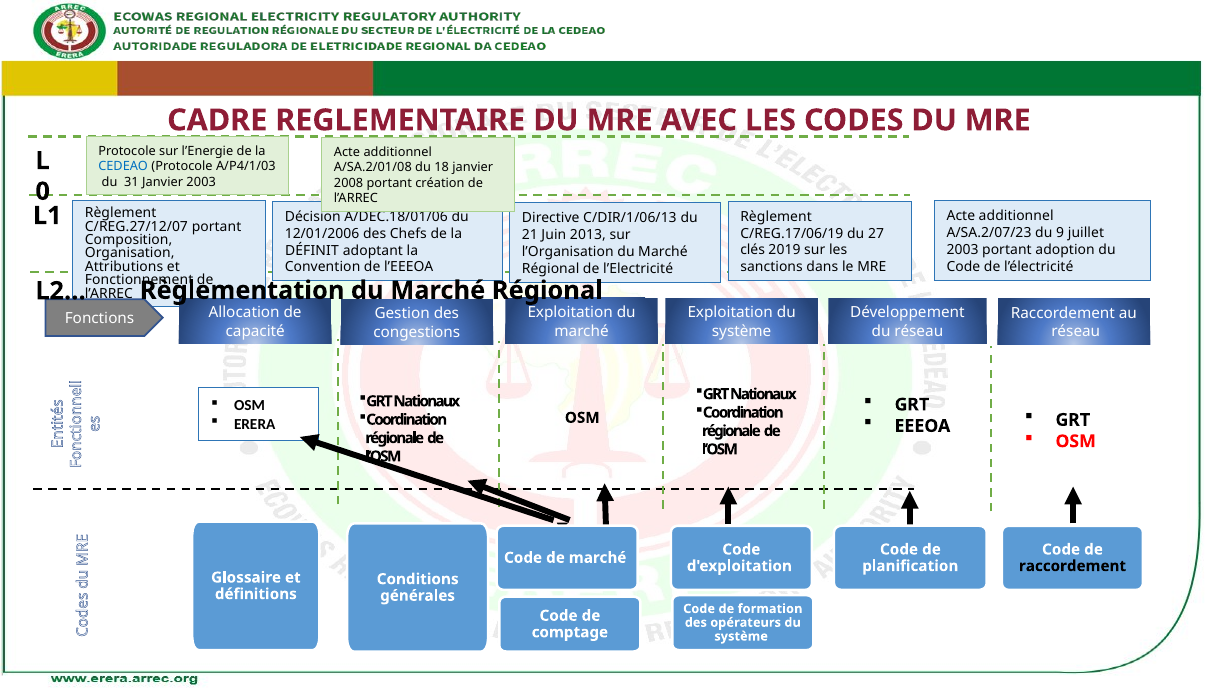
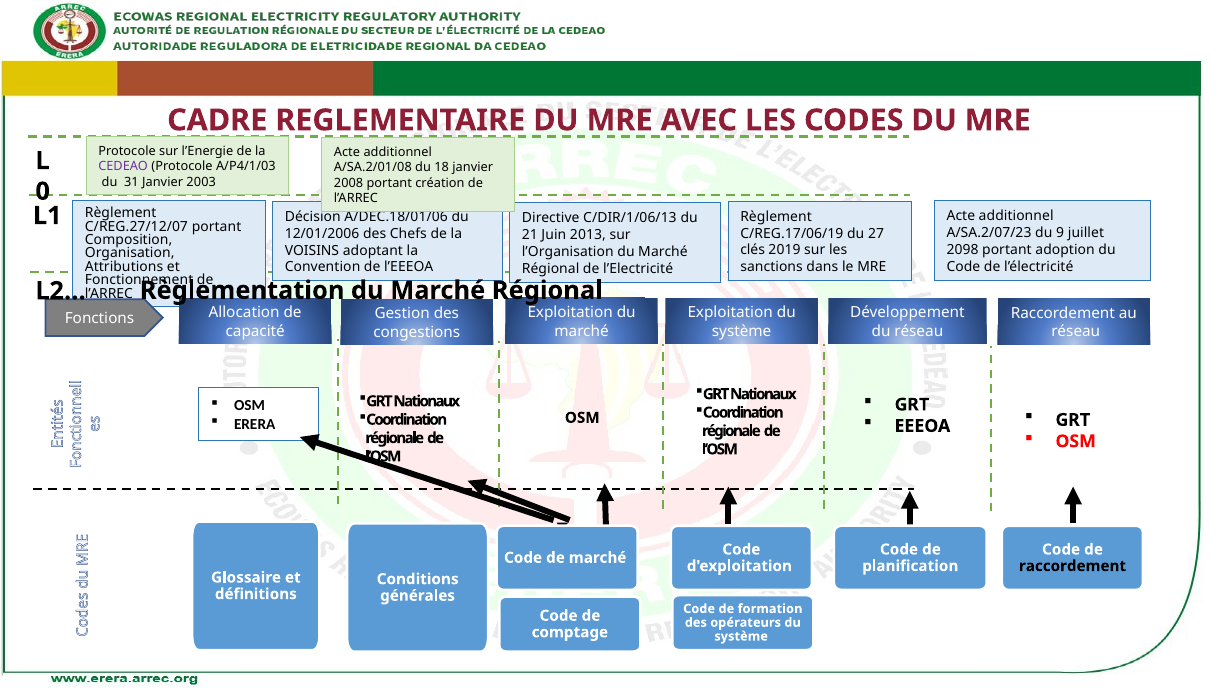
CEDEAO colour: blue -> purple
2003 at (963, 250): 2003 -> 2098
DÉFINIT: DÉFINIT -> VOISINS
